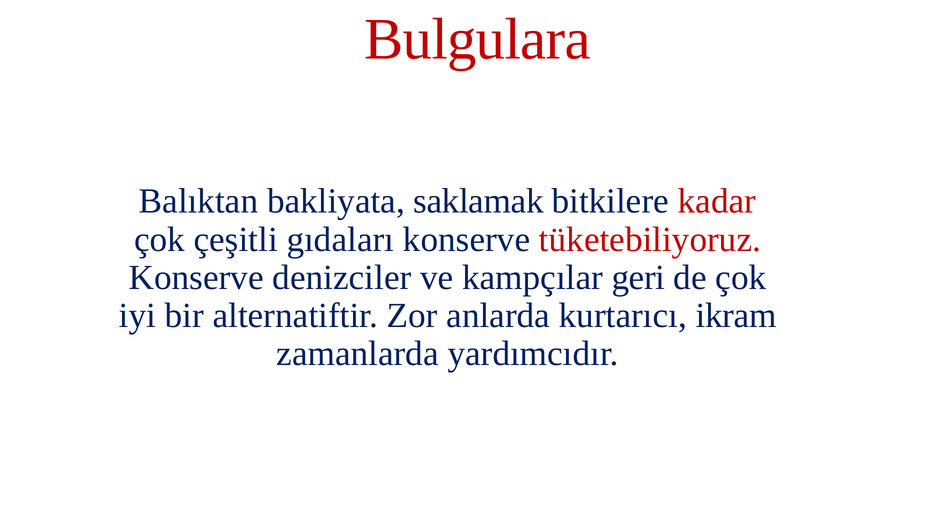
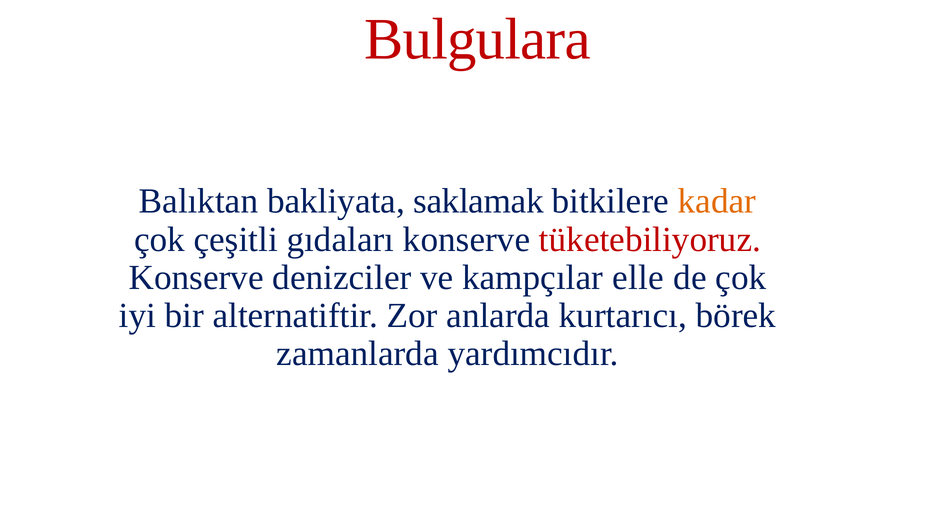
kadar colour: red -> orange
geri: geri -> elle
ikram: ikram -> börek
